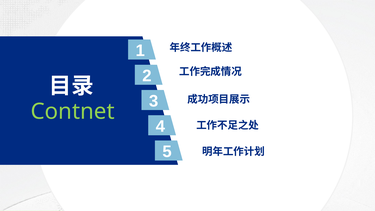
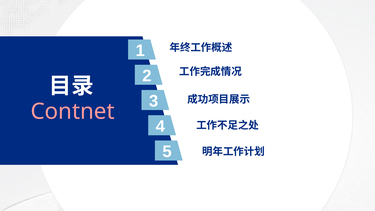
Contnet colour: light green -> pink
